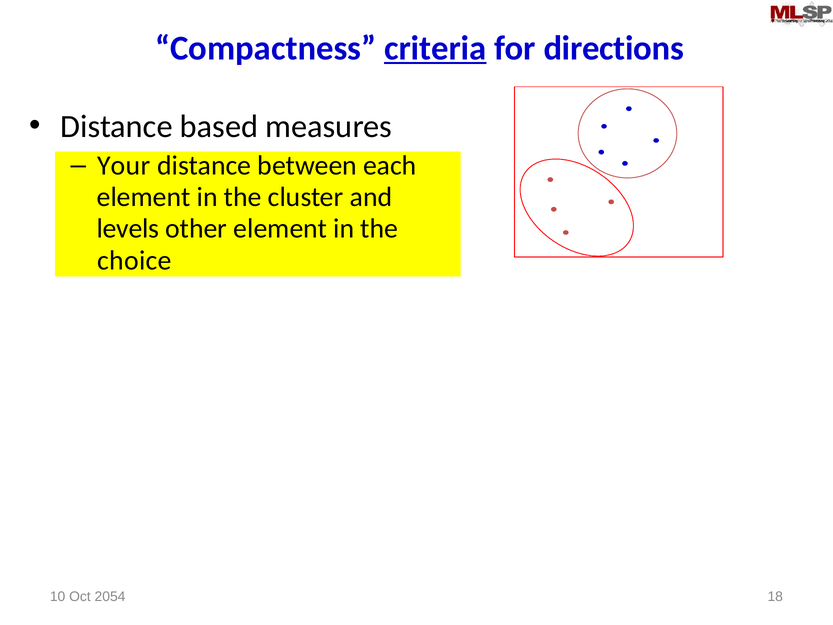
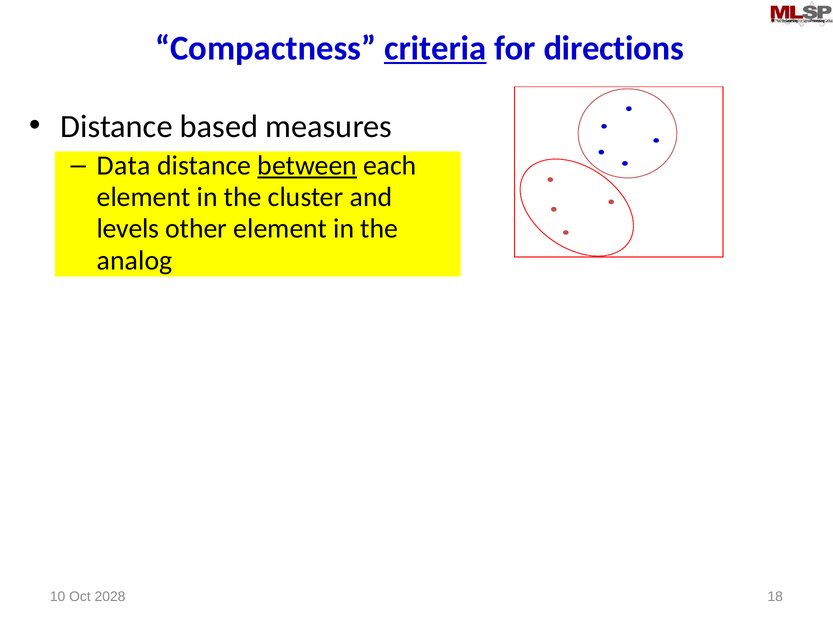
Your: Your -> Data
between underline: none -> present
choice: choice -> analog
2054: 2054 -> 2028
